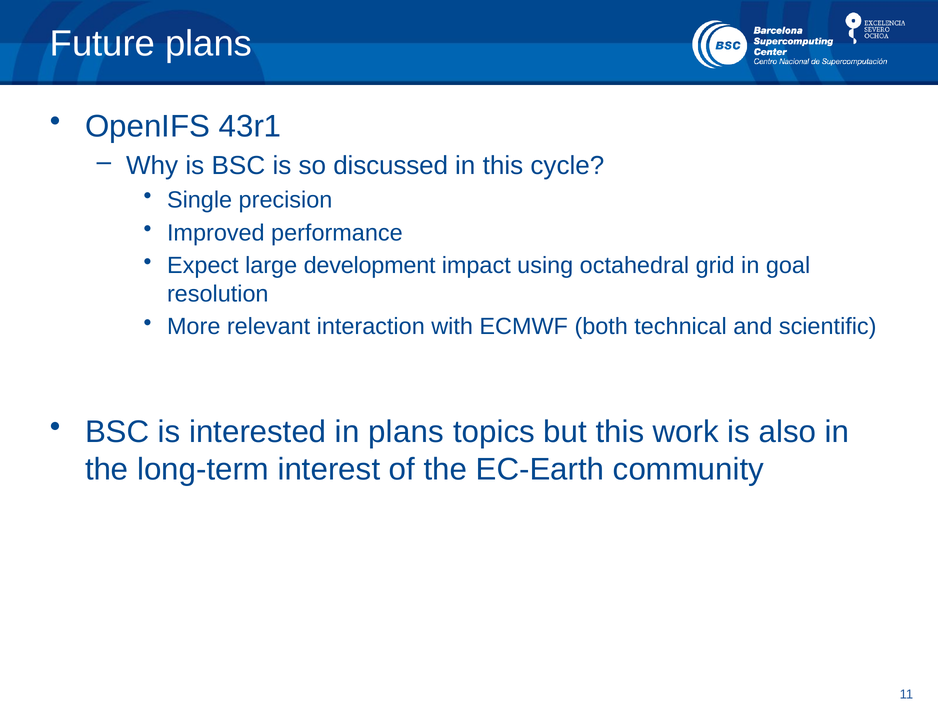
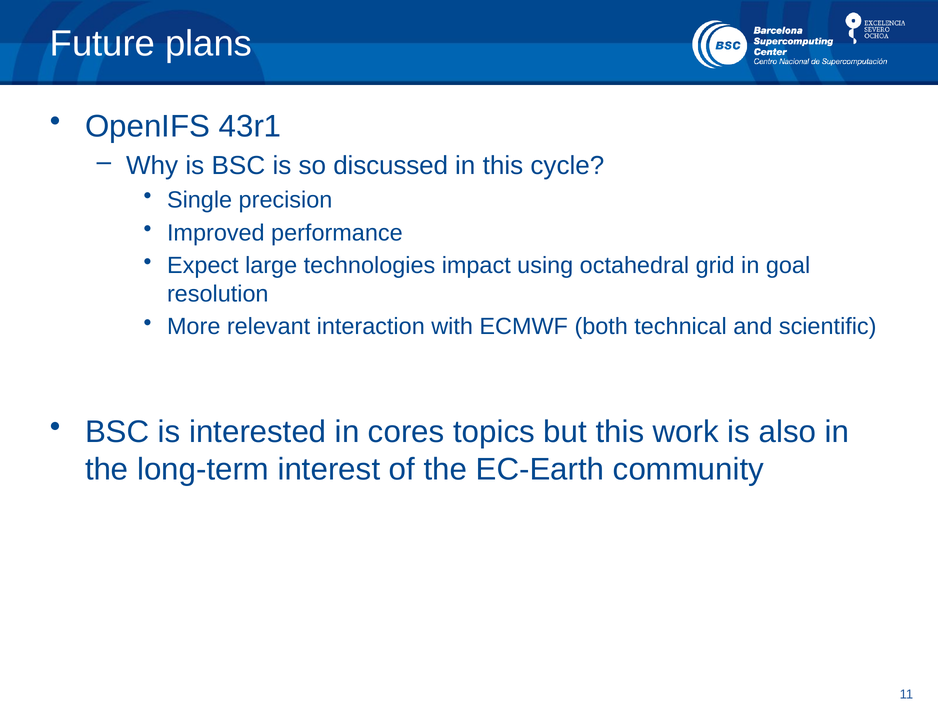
development: development -> technologies
in plans: plans -> cores
